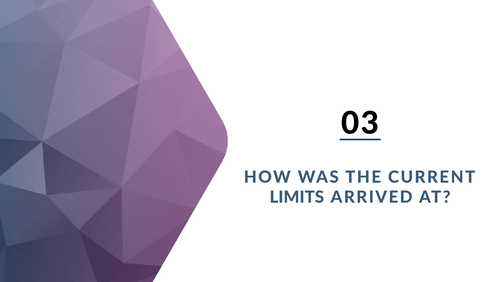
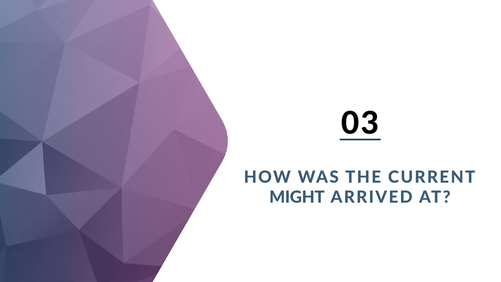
LIMITS: LIMITS -> MIGHT
